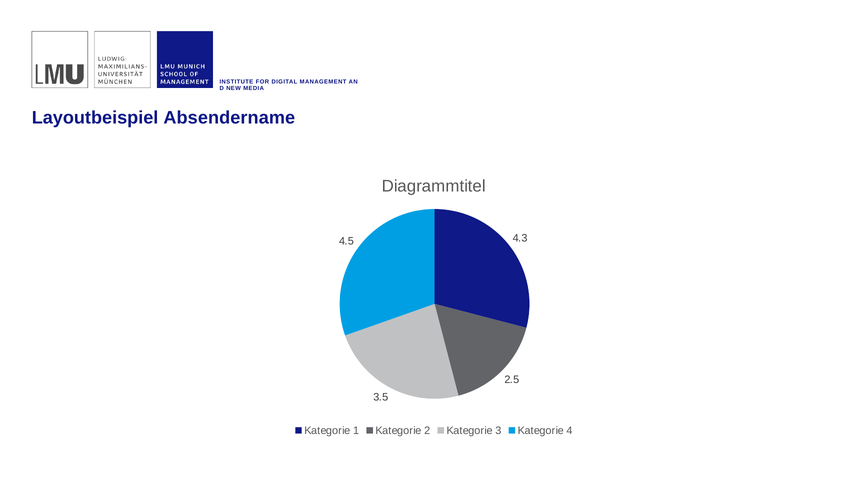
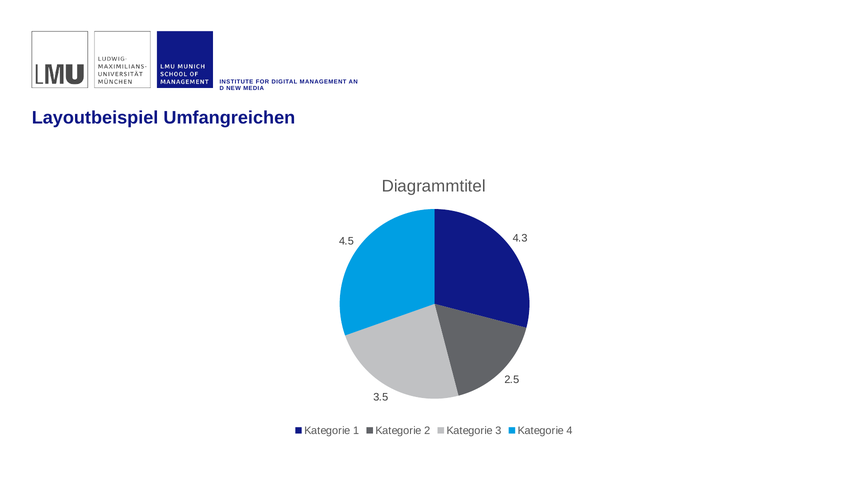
Absendername: Absendername -> Umfangreichen
